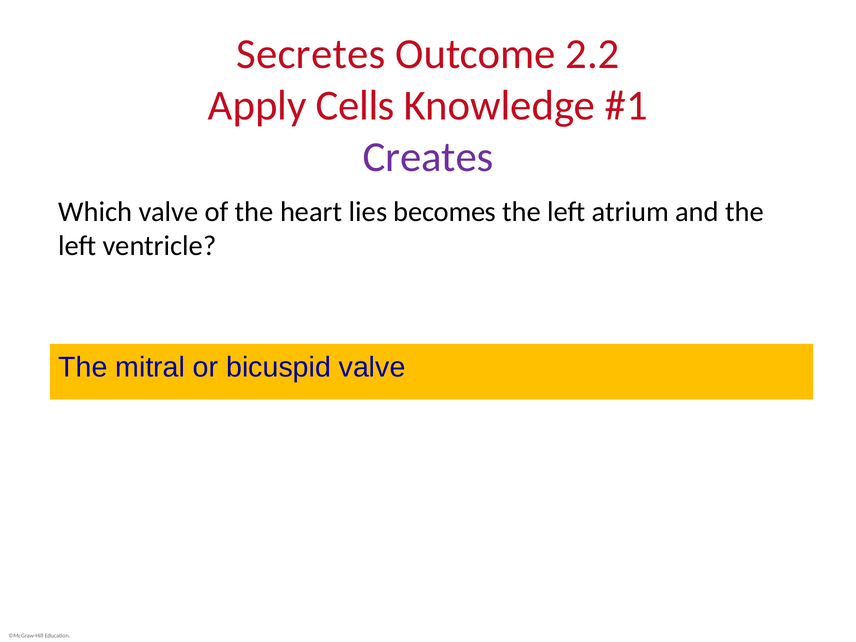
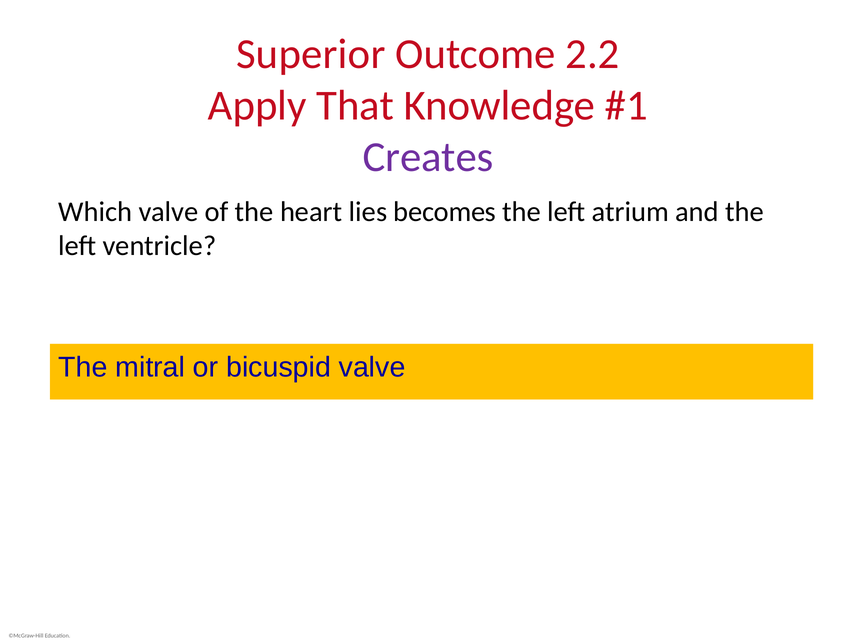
Secretes: Secretes -> Superior
Cells: Cells -> That
